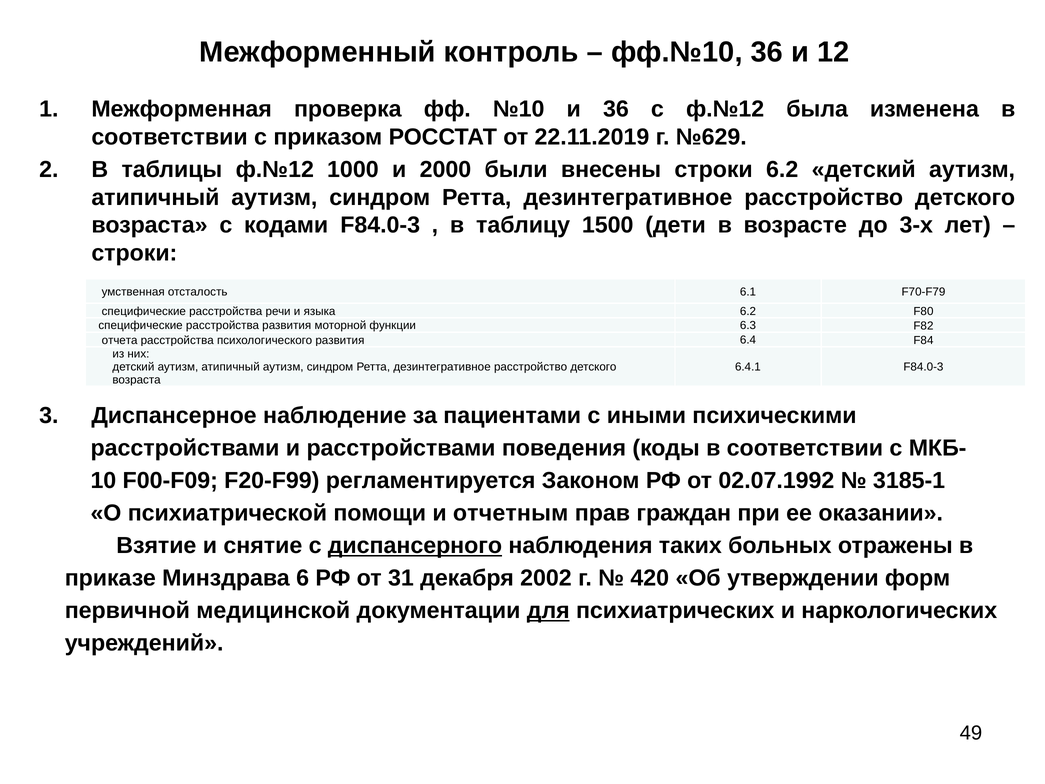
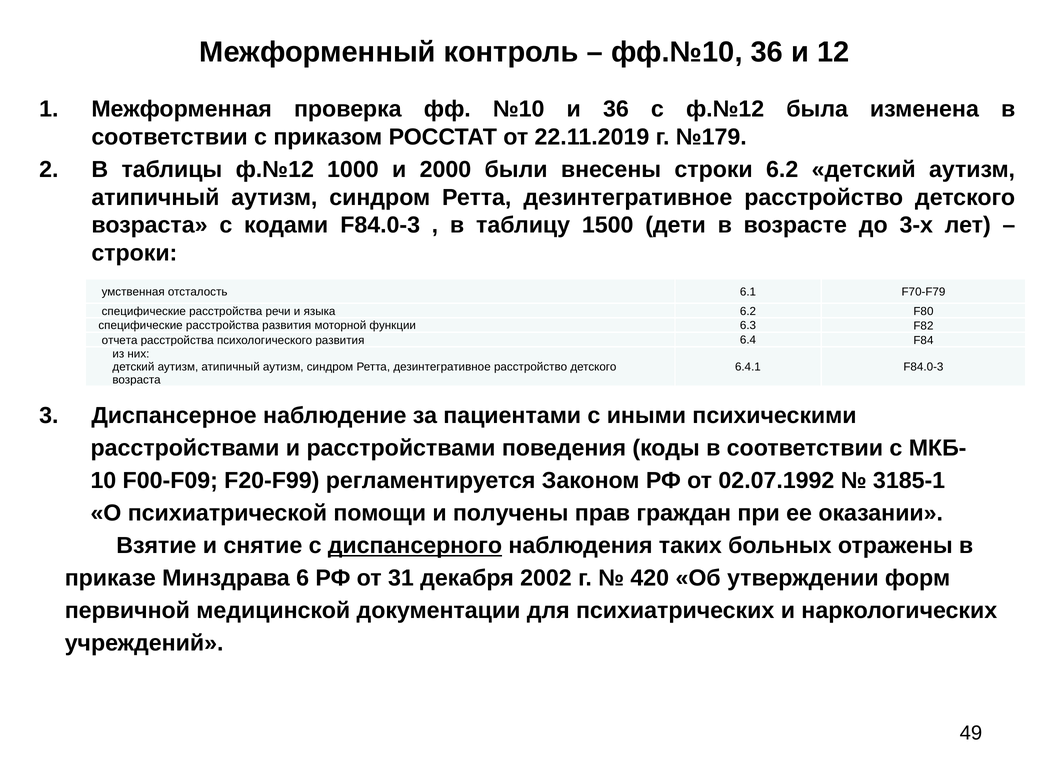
№629: №629 -> №179
отчетным: отчетным -> получены
для underline: present -> none
